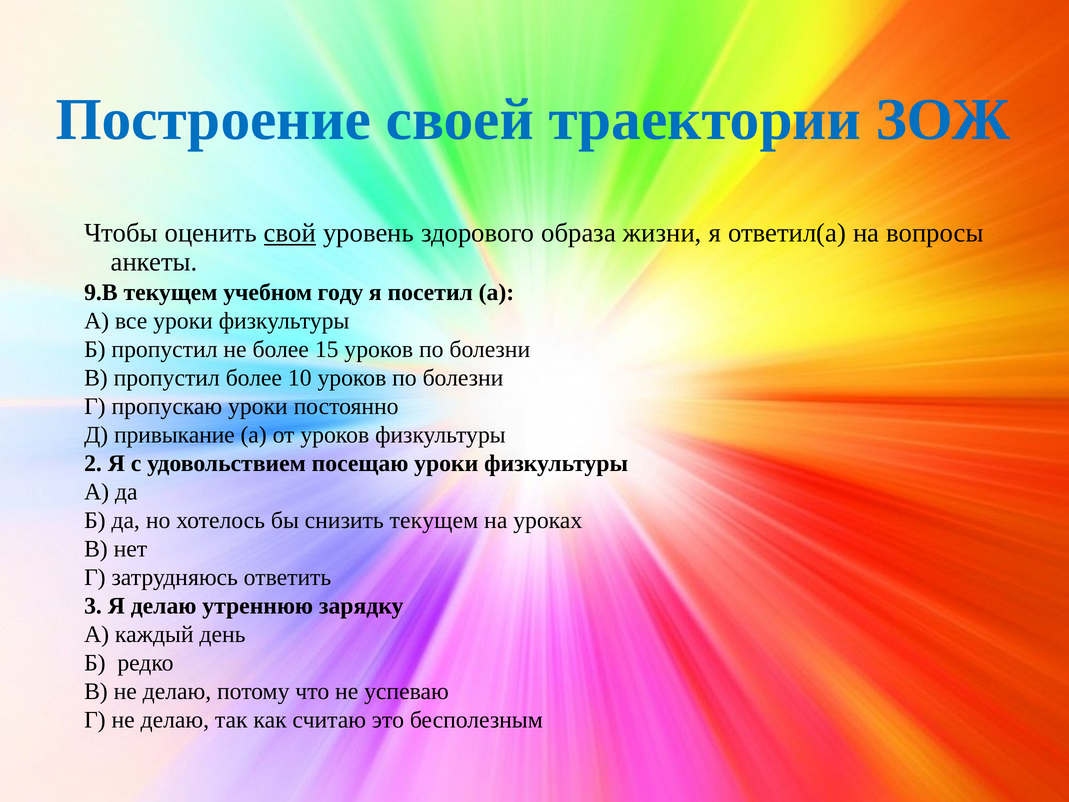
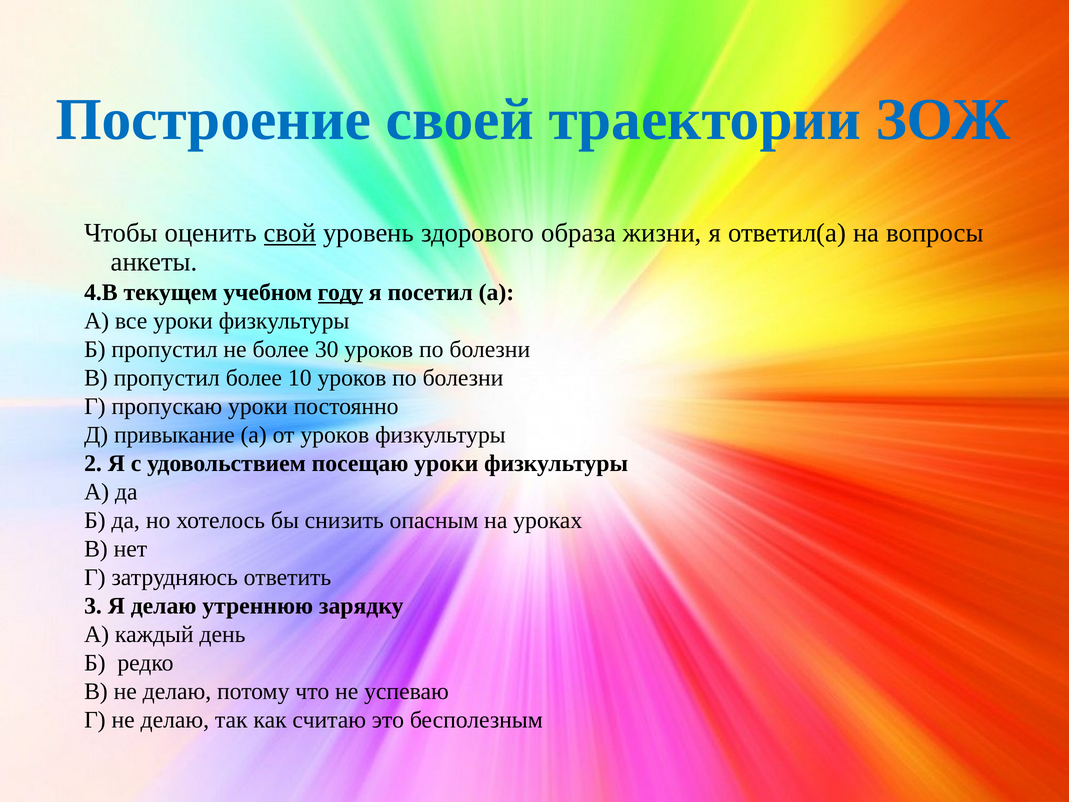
9.В: 9.В -> 4.В
году underline: none -> present
15: 15 -> 30
снизить текущем: текущем -> опасным
